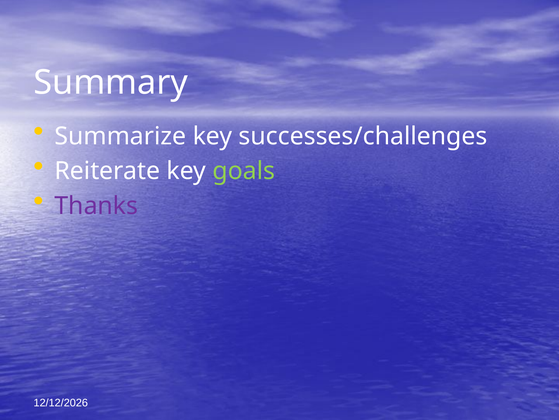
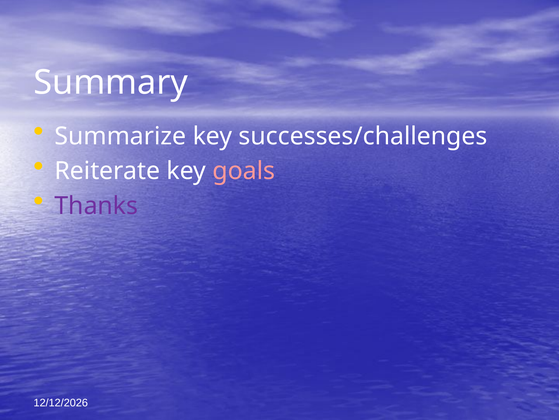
goals colour: light green -> pink
